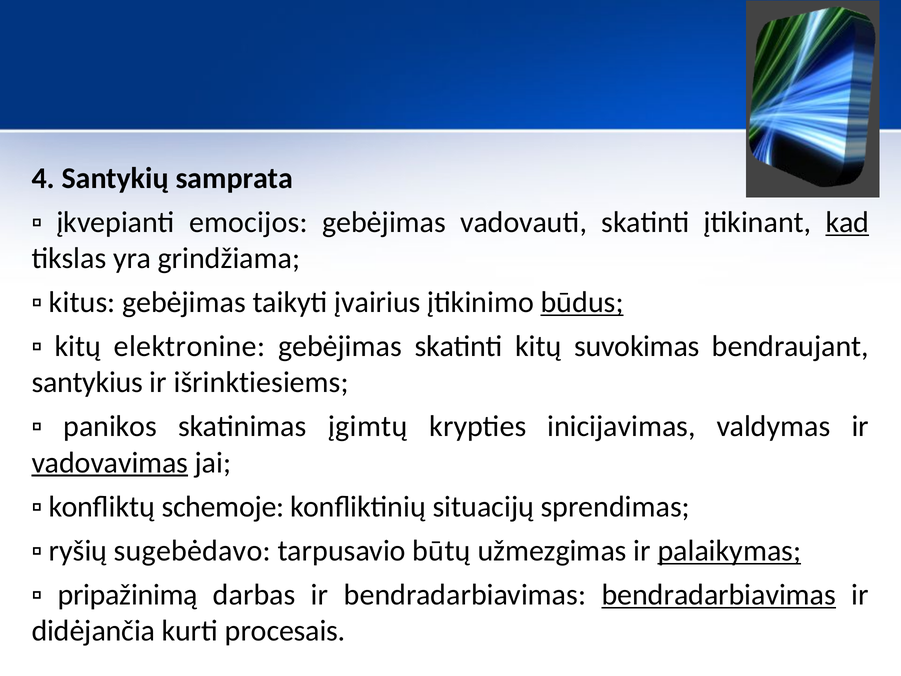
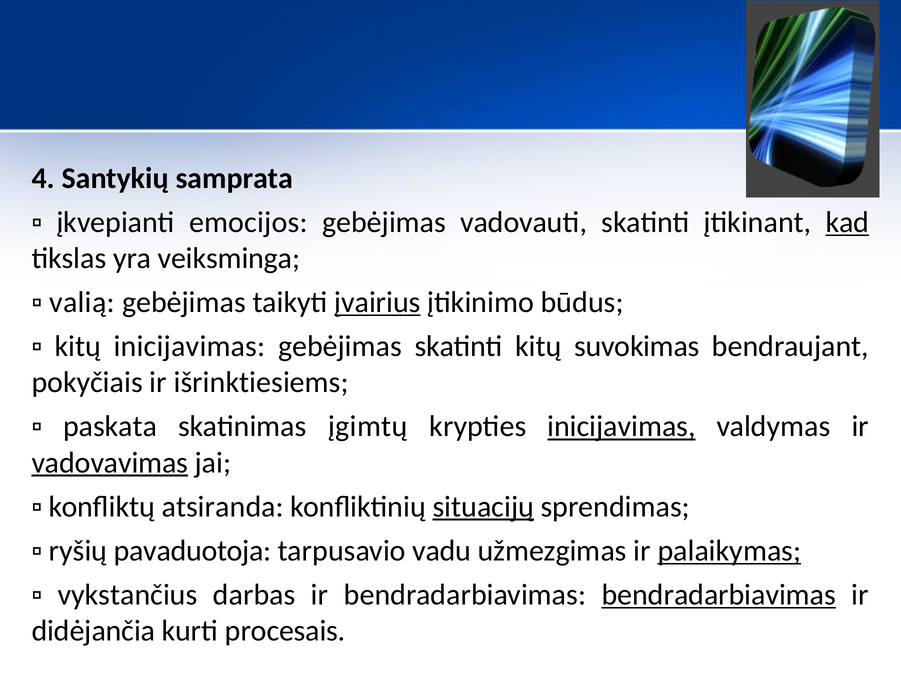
grindžiama: grindžiama -> veiksminga
kitus: kitus -> valią
įvairius underline: none -> present
būdus underline: present -> none
kitų elektronine: elektronine -> inicijavimas
santykius: santykius -> pokyčiais
panikos: panikos -> paskata
inicijavimas at (621, 426) underline: none -> present
schemoje: schemoje -> atsiranda
situacijų underline: none -> present
sugebėdavo: sugebėdavo -> pavaduotoja
būtų: būtų -> vadu
pripažinimą: pripažinimą -> vykstančius
